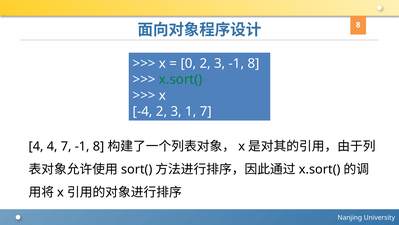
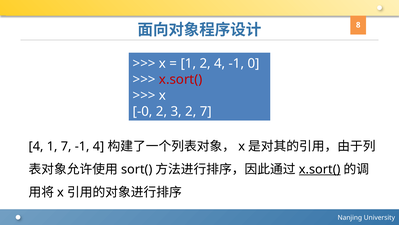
0 at (188, 63): 0 -> 1
3 at (220, 63): 3 -> 4
8 at (254, 63): 8 -> 0
x.sort( at (181, 79) colour: green -> red
-4: -4 -> -0
3 1: 1 -> 2
4 4: 4 -> 1
7 -1 8: 8 -> 4
x.sort( at (320, 169) underline: none -> present
